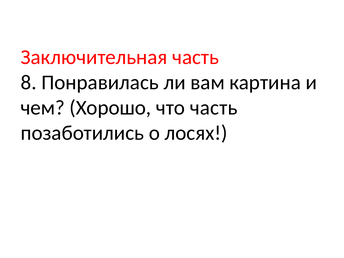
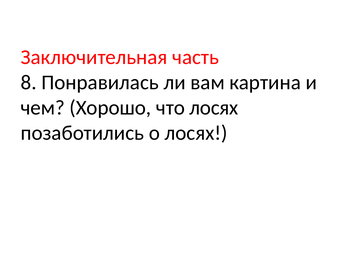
что часть: часть -> лосях
